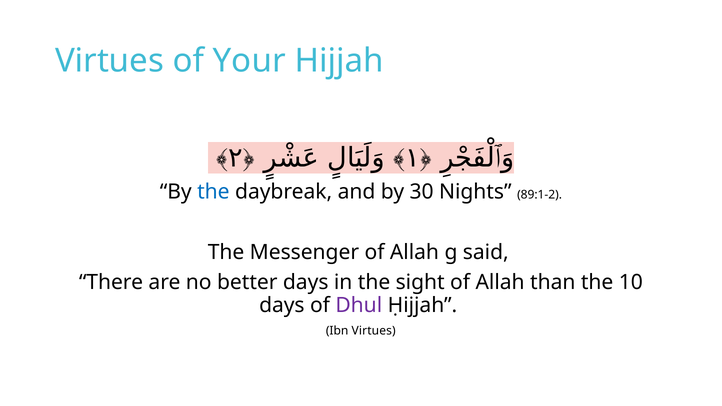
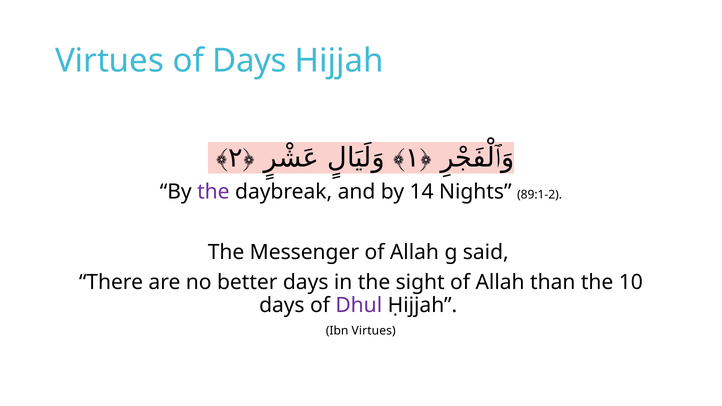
of Your: Your -> Days
the at (213, 192) colour: blue -> purple
30: 30 -> 14
